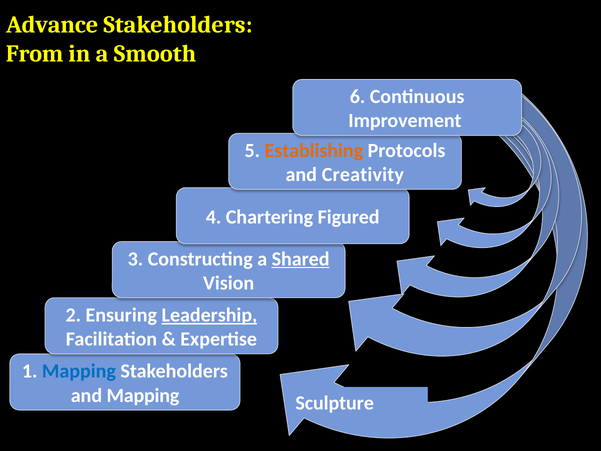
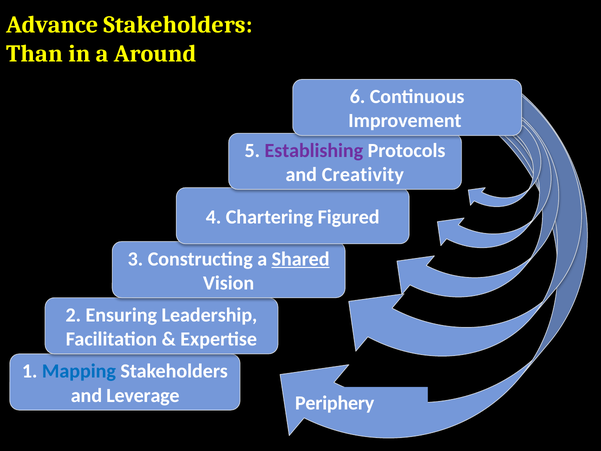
From: From -> Than
Smooth: Smooth -> Around
Establishing colour: orange -> purple
Leadership underline: present -> none
and Mapping: Mapping -> Leverage
Sculpture: Sculpture -> Periphery
